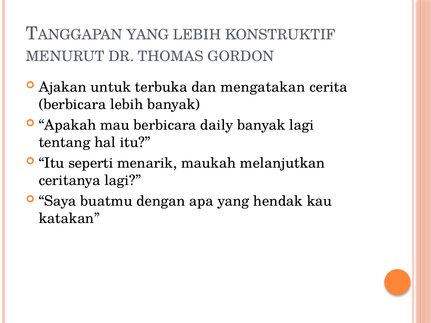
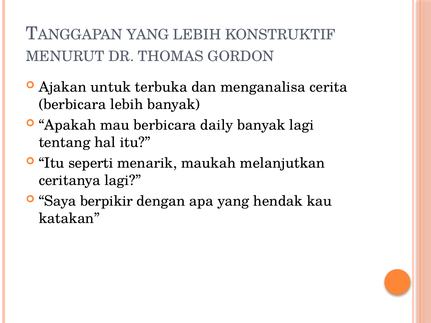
mengatakan: mengatakan -> menganalisa
buatmu: buatmu -> berpikir
